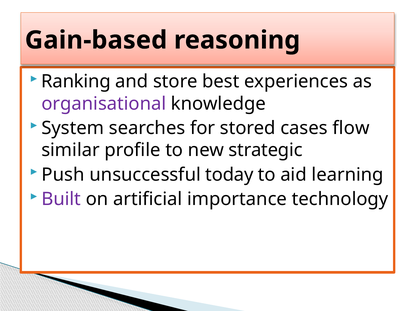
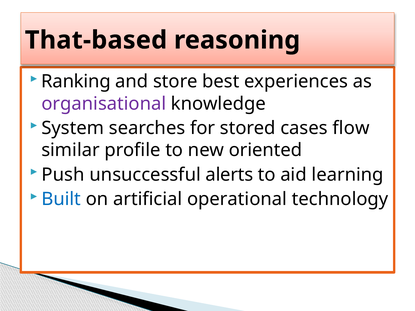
Gain-based: Gain-based -> That-based
strategic: strategic -> oriented
today: today -> alerts
Built colour: purple -> blue
importance: importance -> operational
